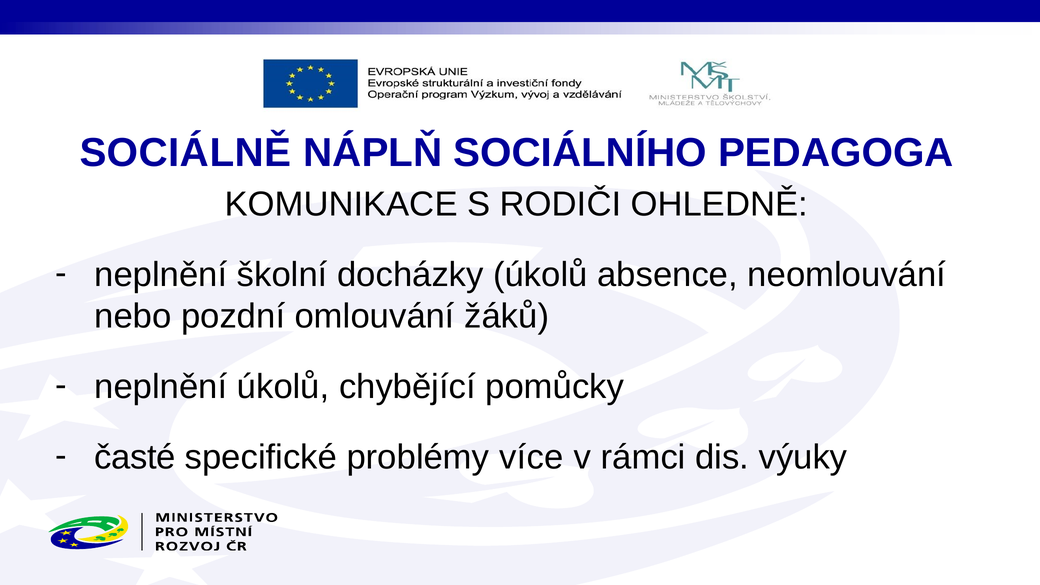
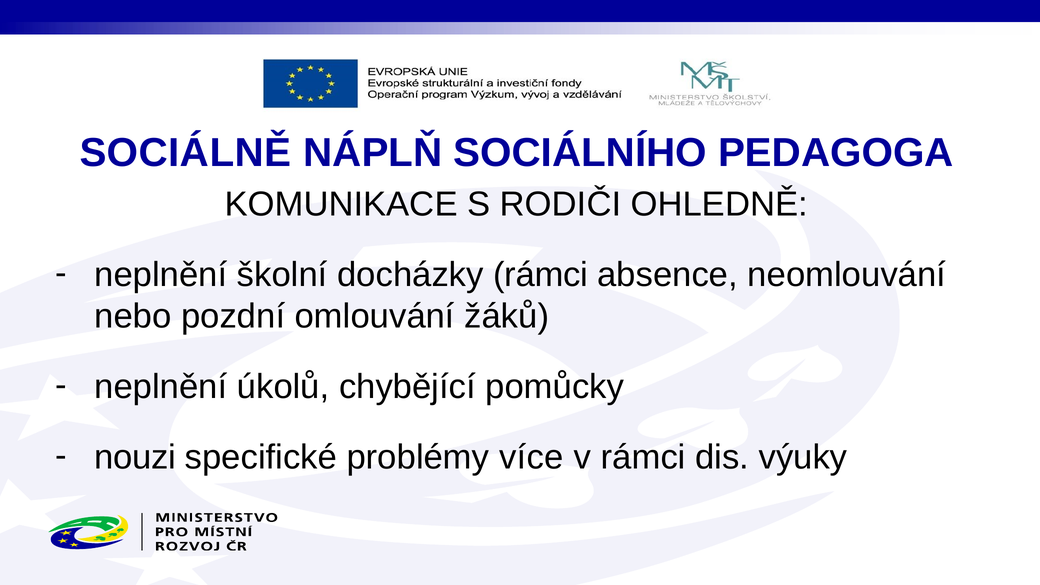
docházky úkolů: úkolů -> rámci
časté: časté -> nouzi
